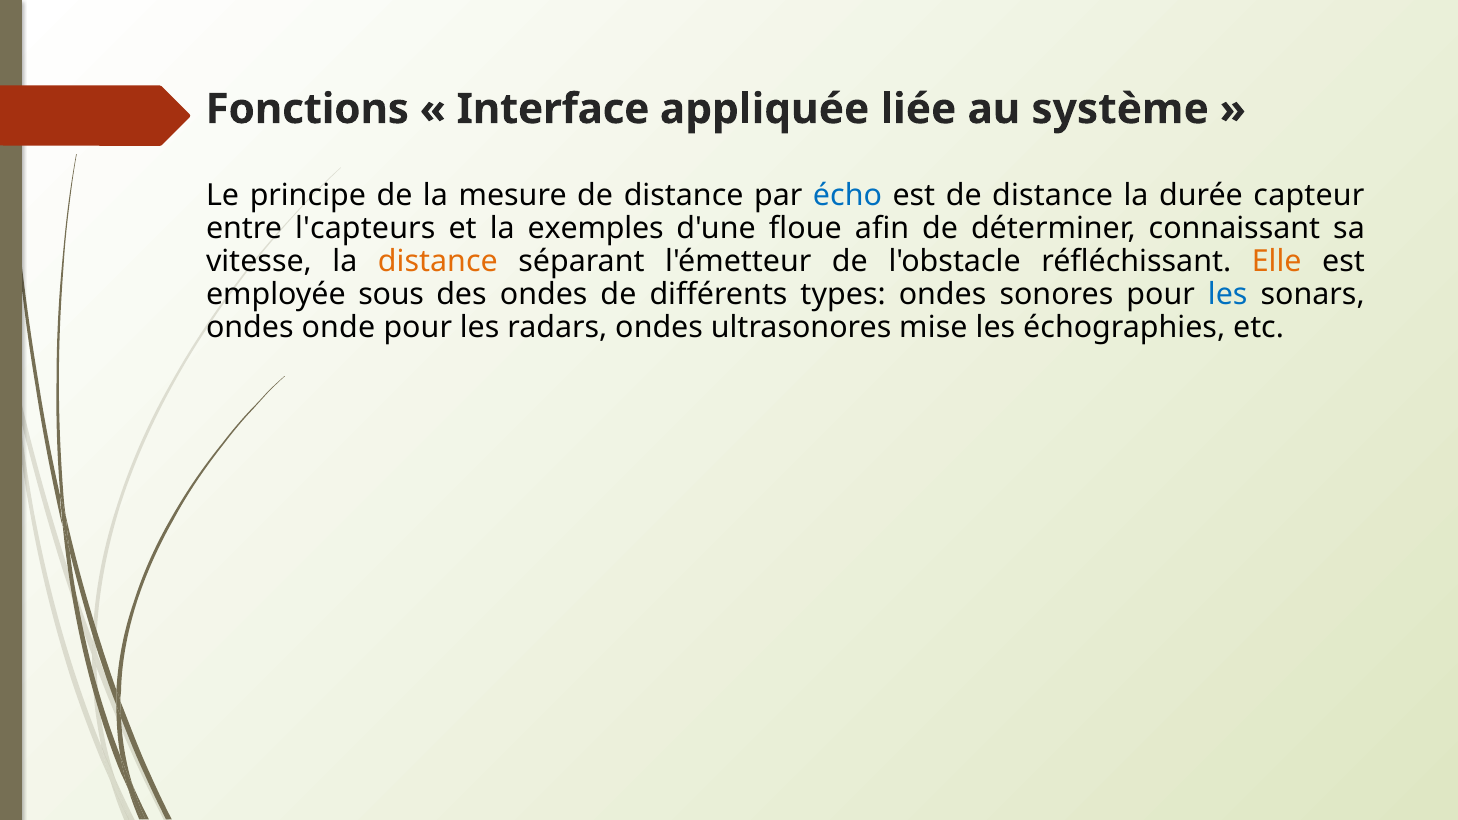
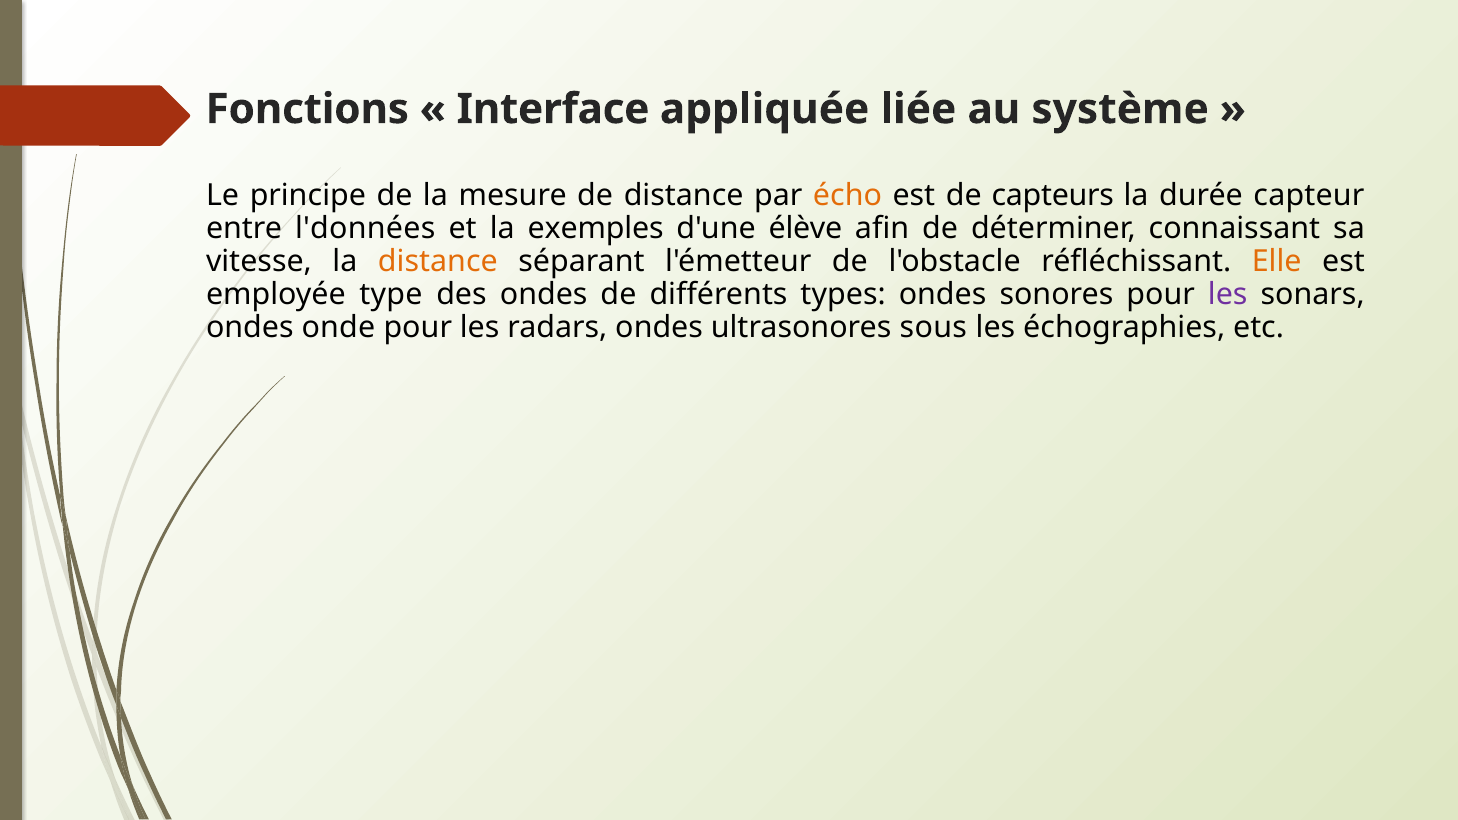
écho colour: blue -> orange
est de distance: distance -> capteurs
l'capteurs: l'capteurs -> l'données
floue: floue -> élève
sous: sous -> type
les at (1228, 294) colour: blue -> purple
mise: mise -> sous
